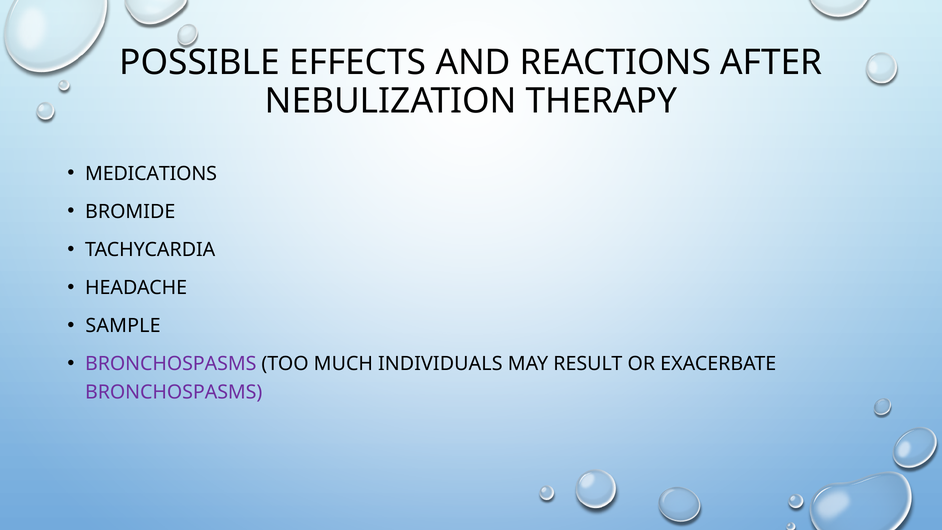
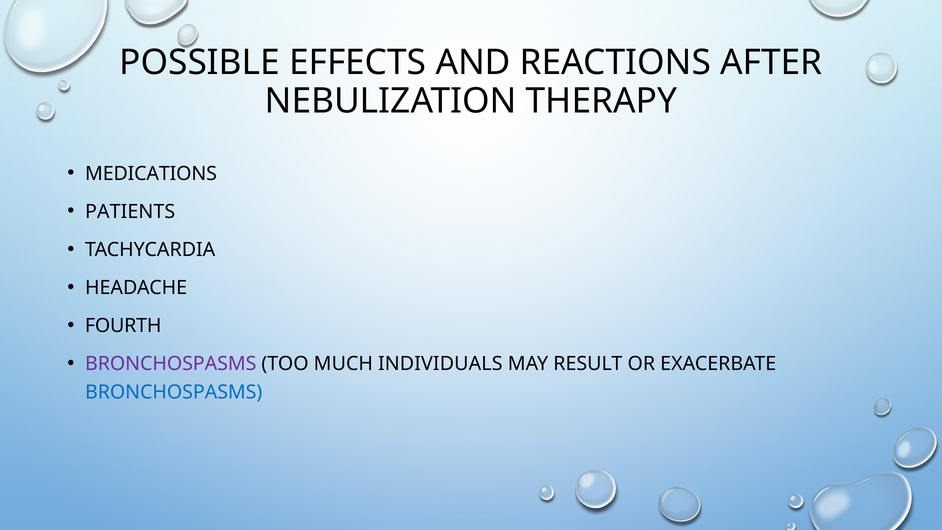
BROMIDE: BROMIDE -> PATIENTS
SAMPLE: SAMPLE -> FOURTH
BRONCHOSPASMS at (174, 392) colour: purple -> blue
